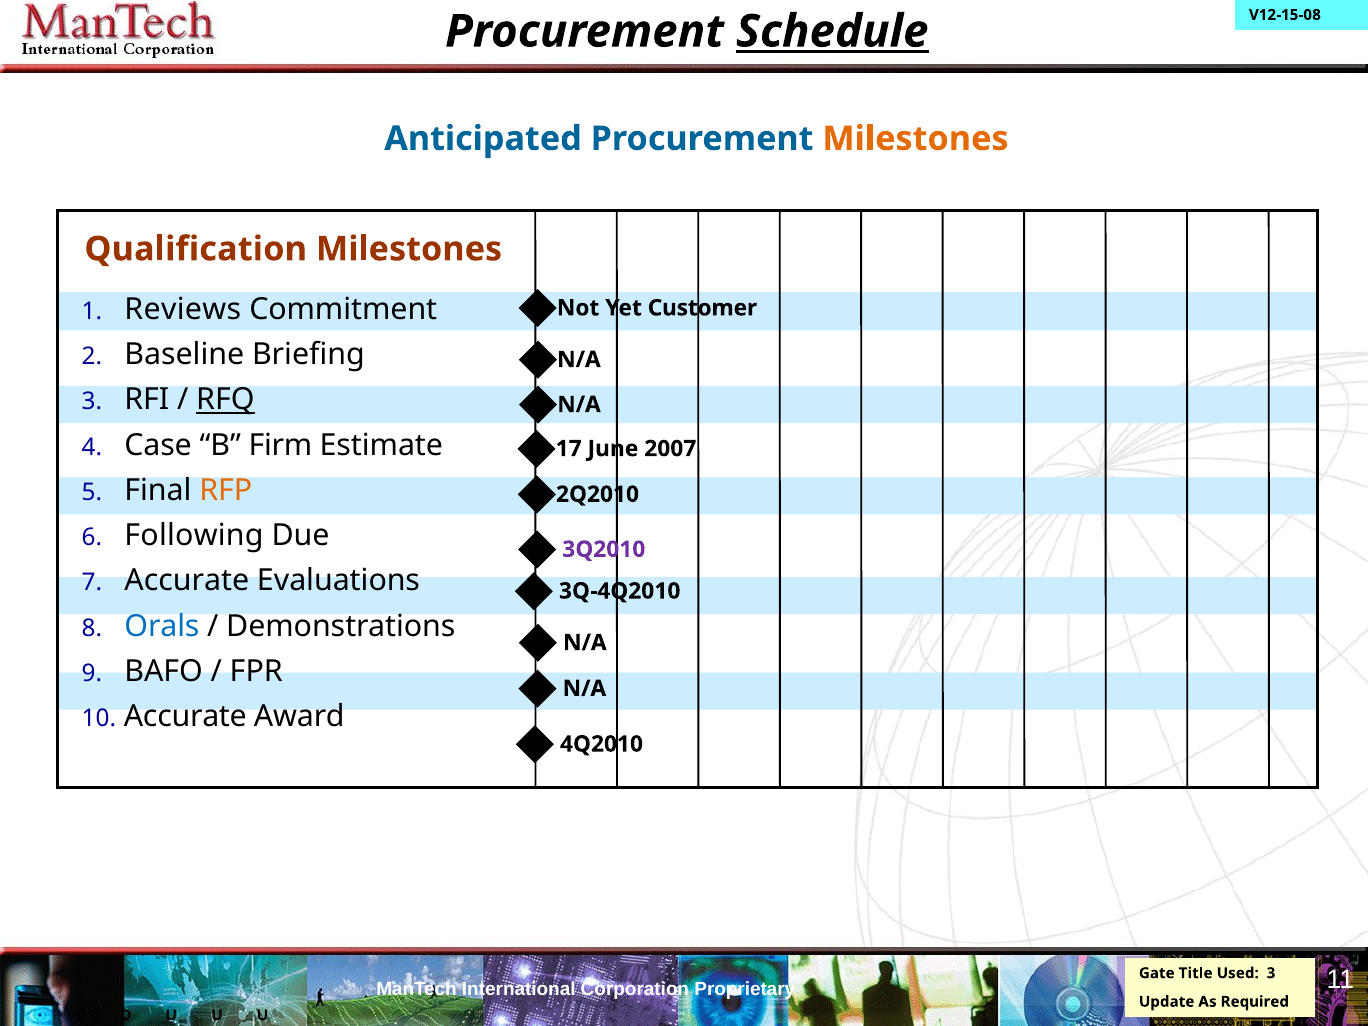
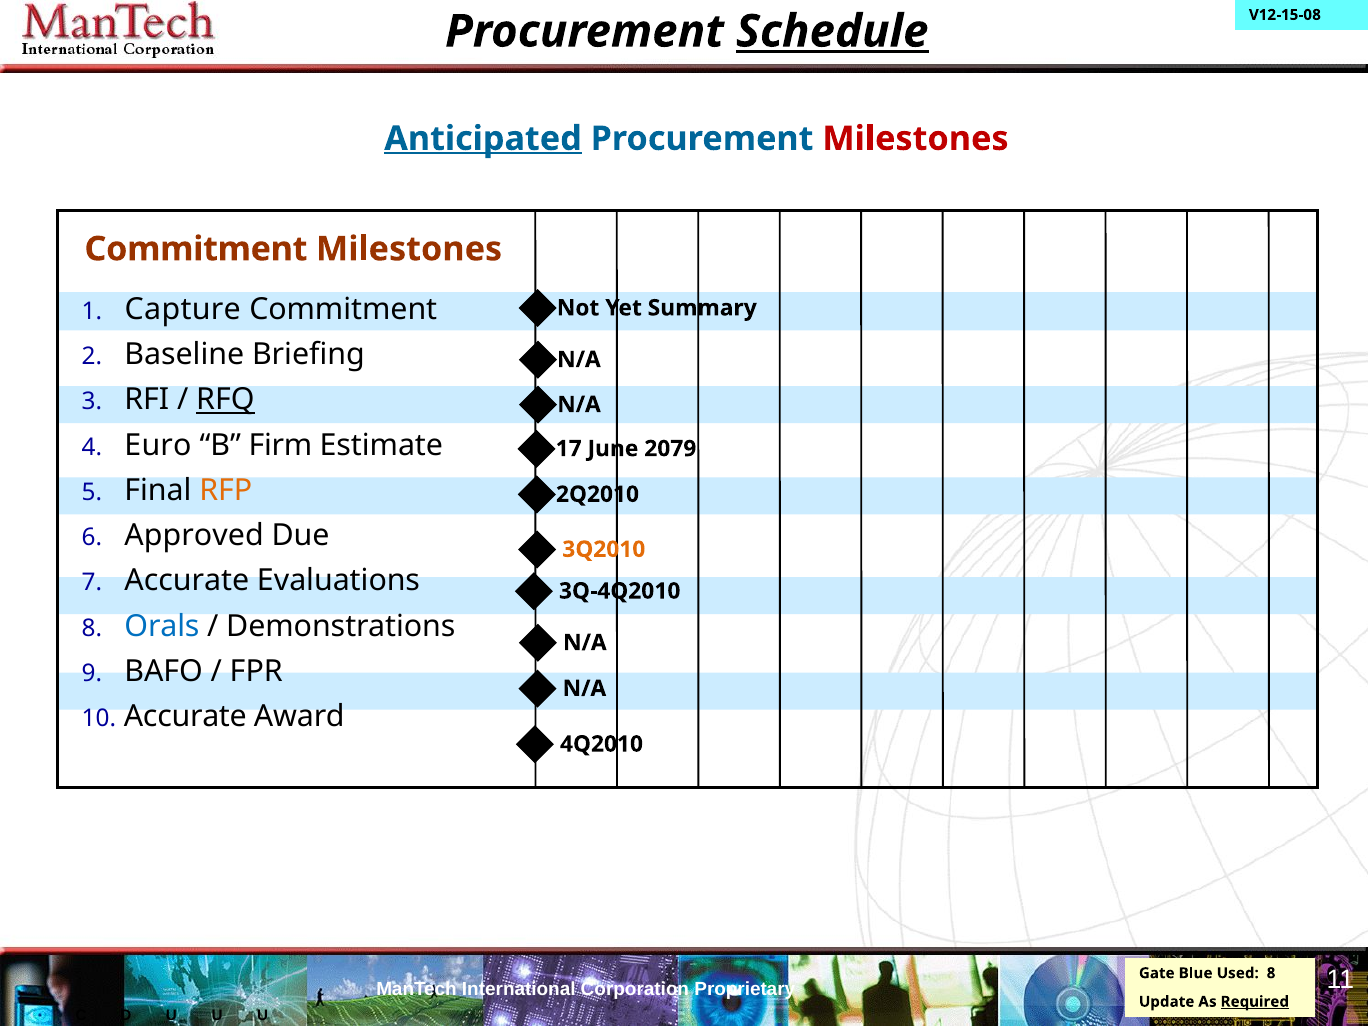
Anticipated underline: none -> present
Milestones at (915, 139) colour: orange -> red
Qualification at (196, 249): Qualification -> Commitment
Customer: Customer -> Summary
Reviews: Reviews -> Capture
Case: Case -> Euro
2007: 2007 -> 2079
Following: Following -> Approved
3Q2010 colour: purple -> orange
Title: Title -> Blue
Used 3: 3 -> 8
Required underline: none -> present
